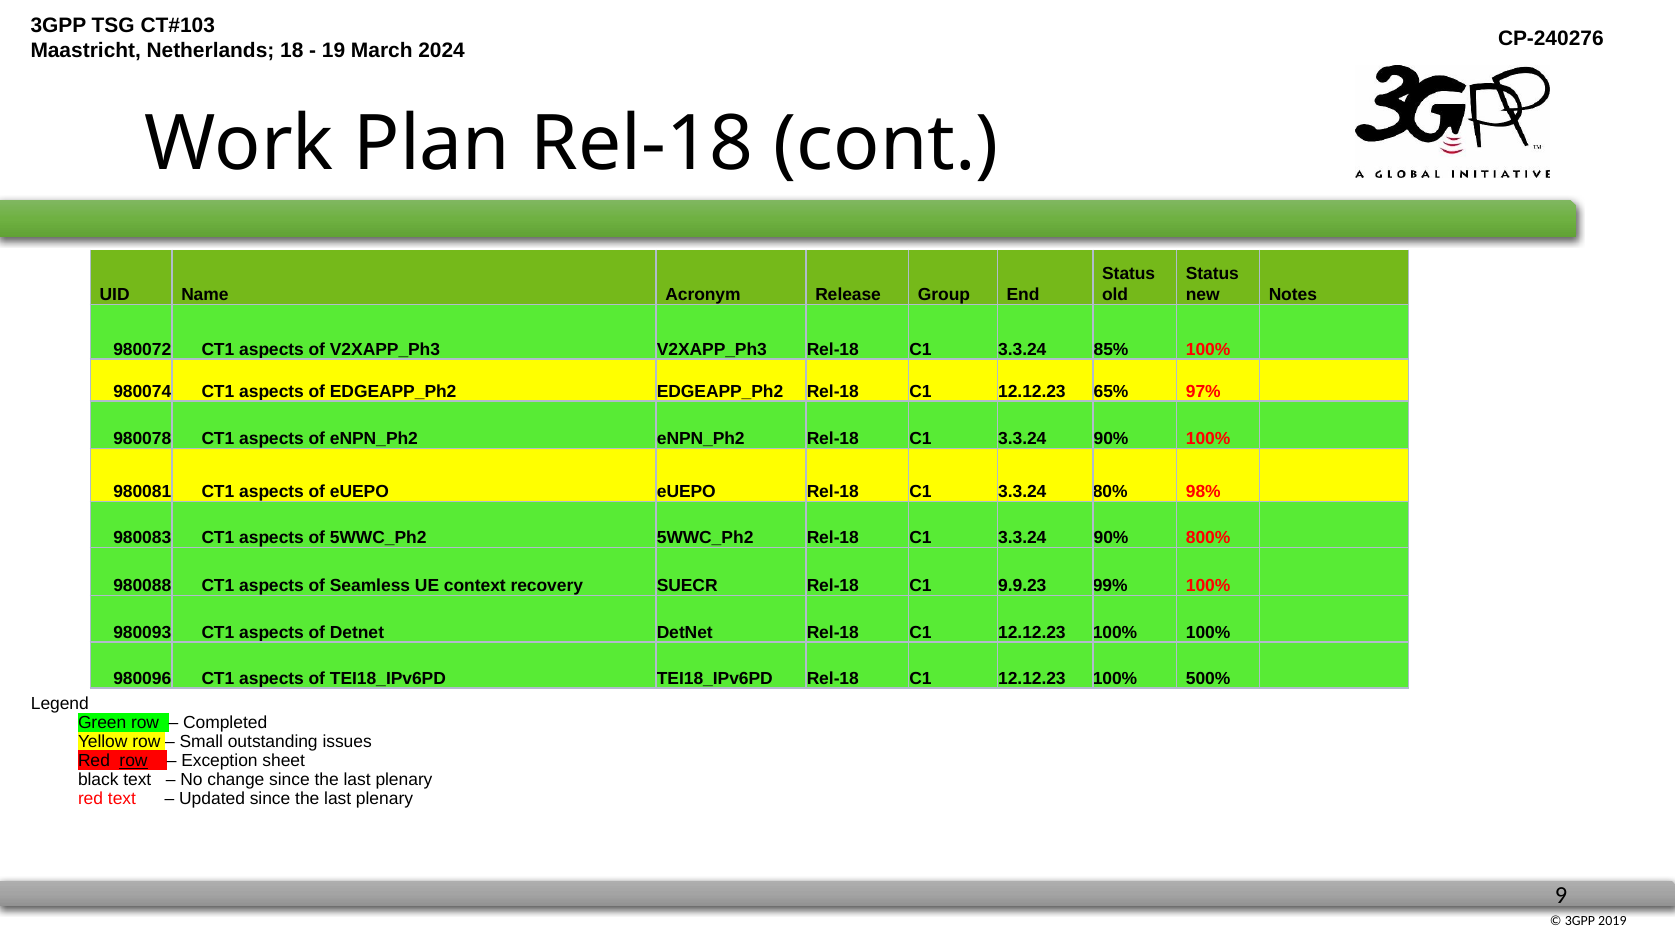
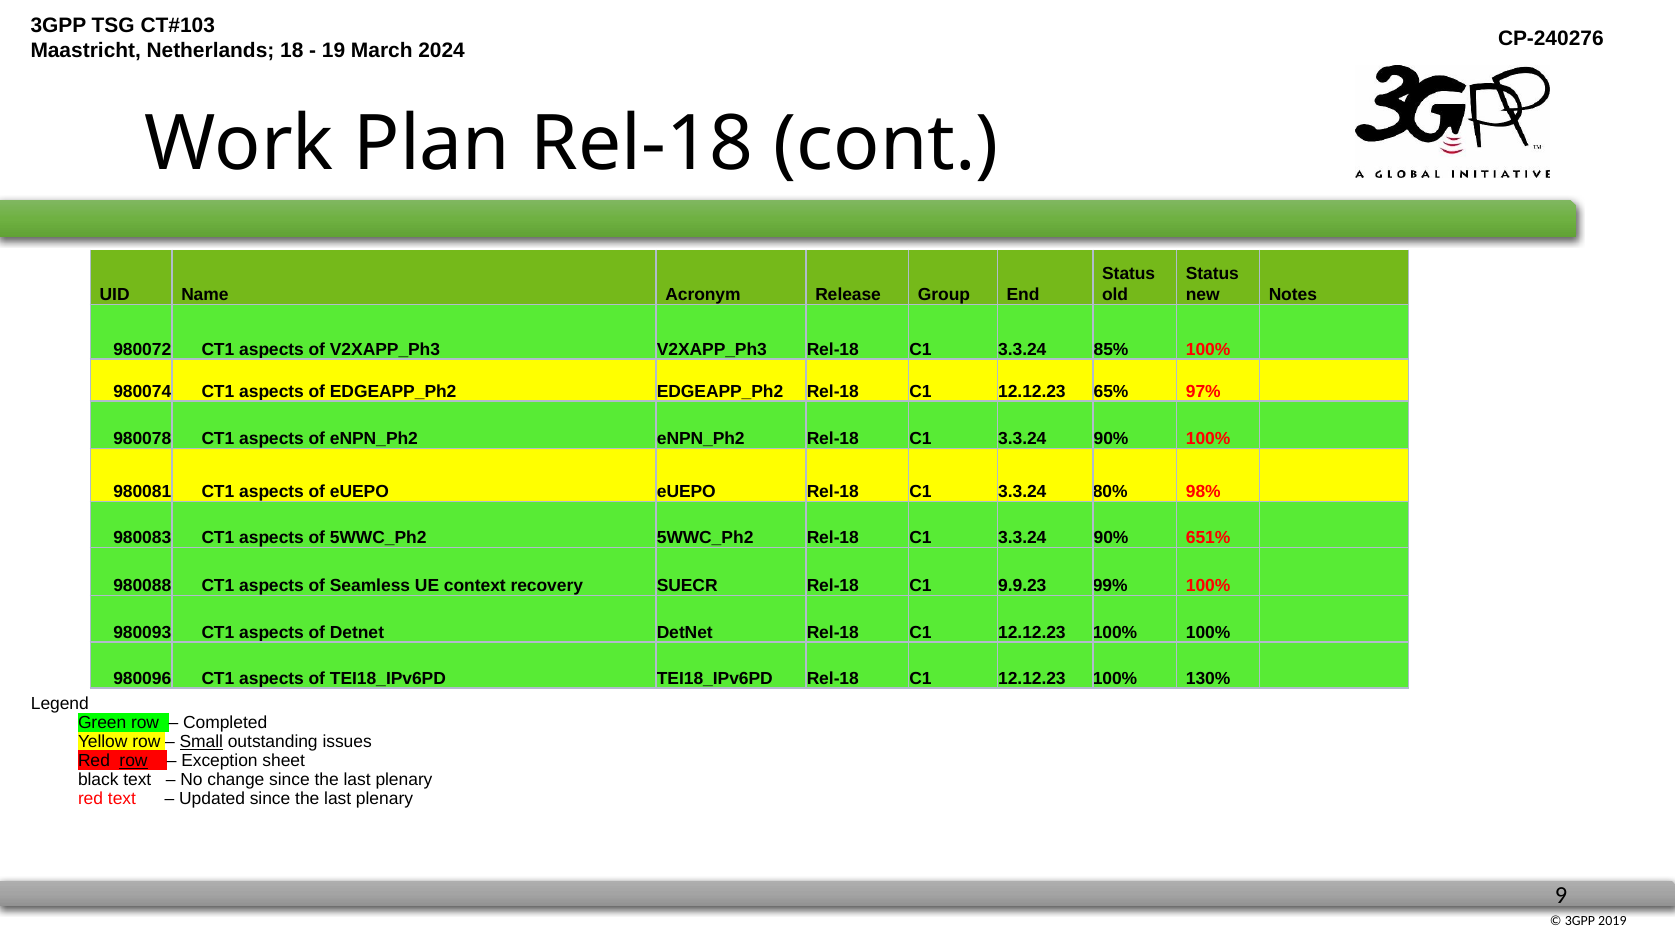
800%: 800% -> 651%
500%: 500% -> 130%
Small underline: none -> present
